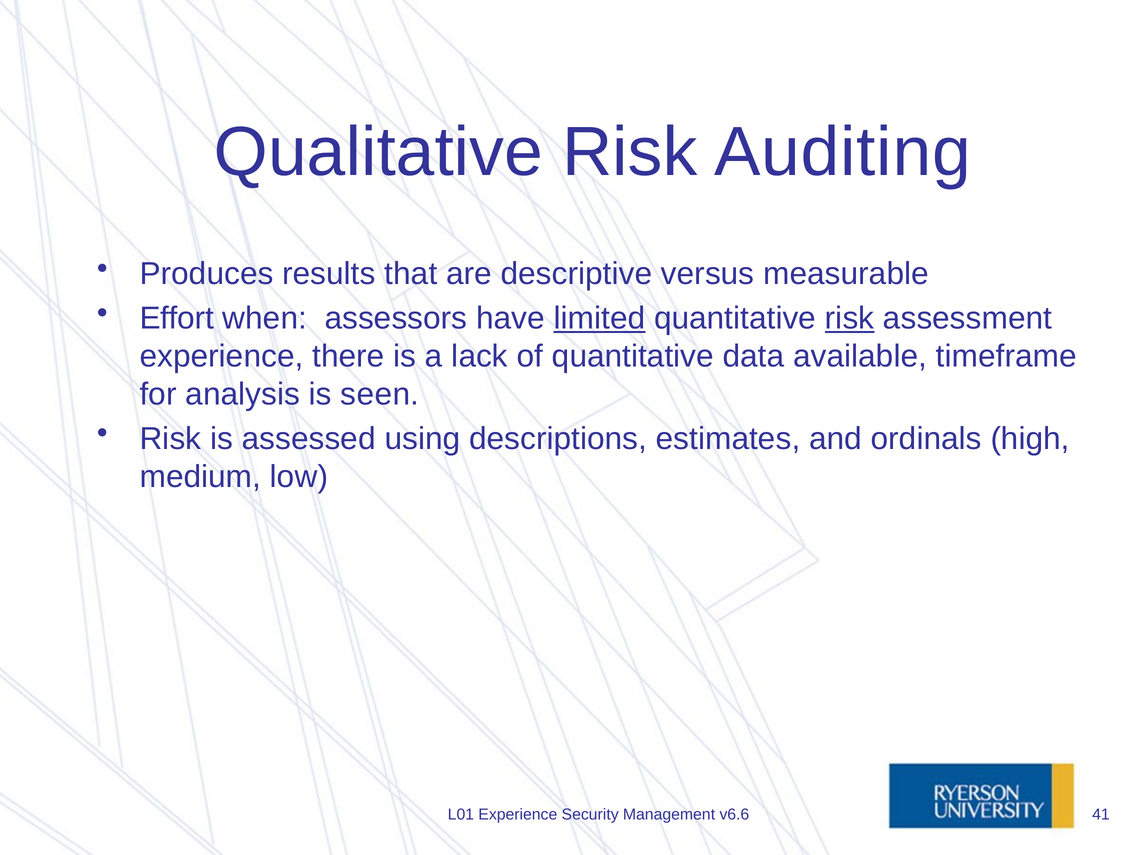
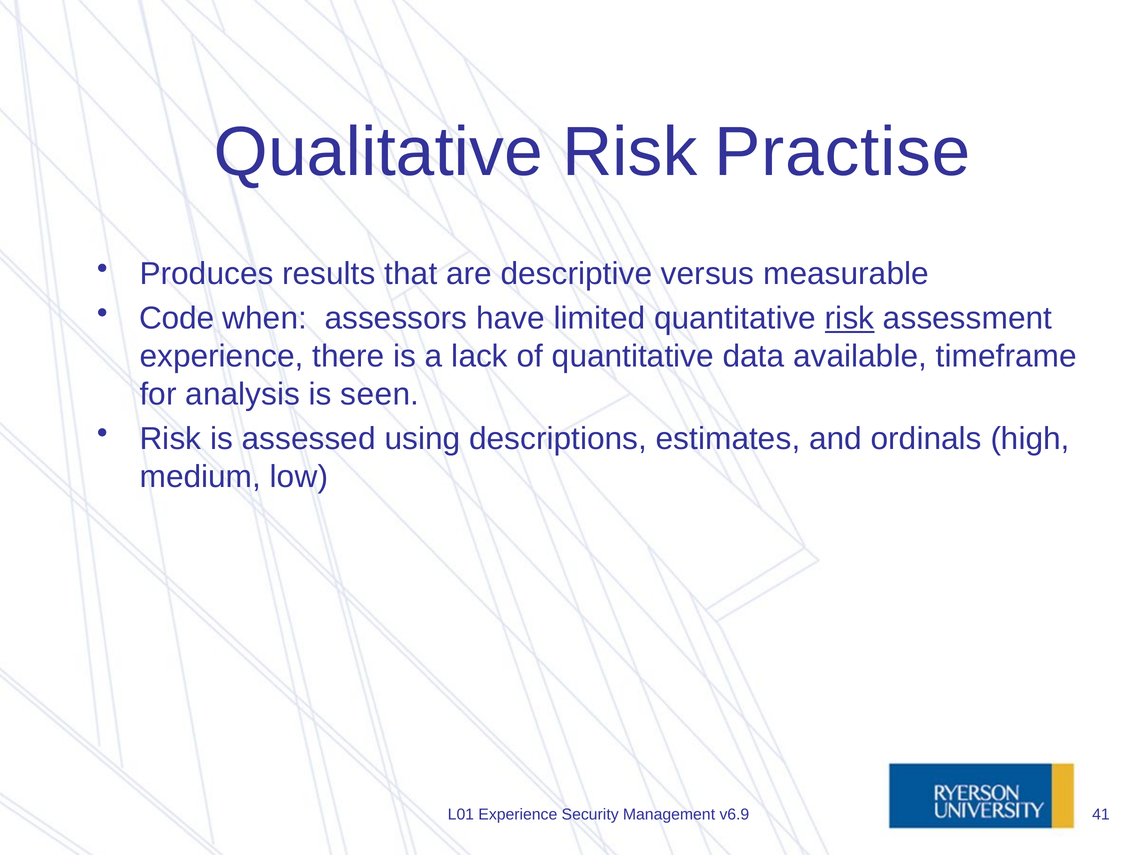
Auditing: Auditing -> Practise
Effort: Effort -> Code
limited underline: present -> none
v6.6: v6.6 -> v6.9
